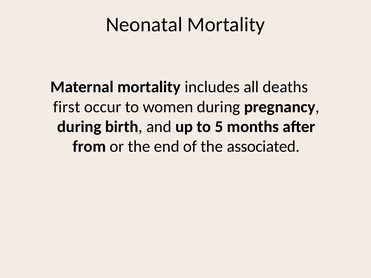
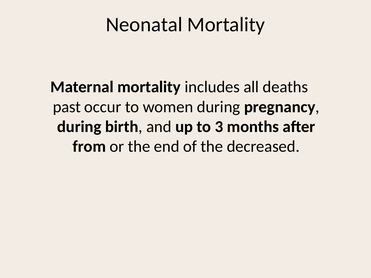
first: first -> past
5: 5 -> 3
associated: associated -> decreased
